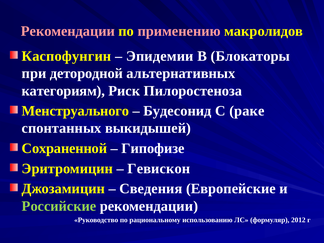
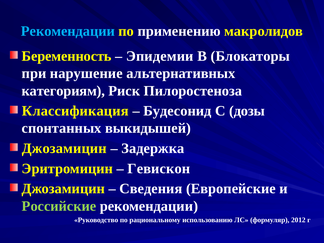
Рекомендации at (68, 31) colour: pink -> light blue
применению colour: pink -> white
Каспофунгин: Каспофунгин -> Беременность
детородной: детородной -> нарушение
Менструального: Менструального -> Классификация
раке: раке -> дозы
Сохраненной at (64, 148): Сохраненной -> Джозамицин
Гипофизе: Гипофизе -> Задержка
